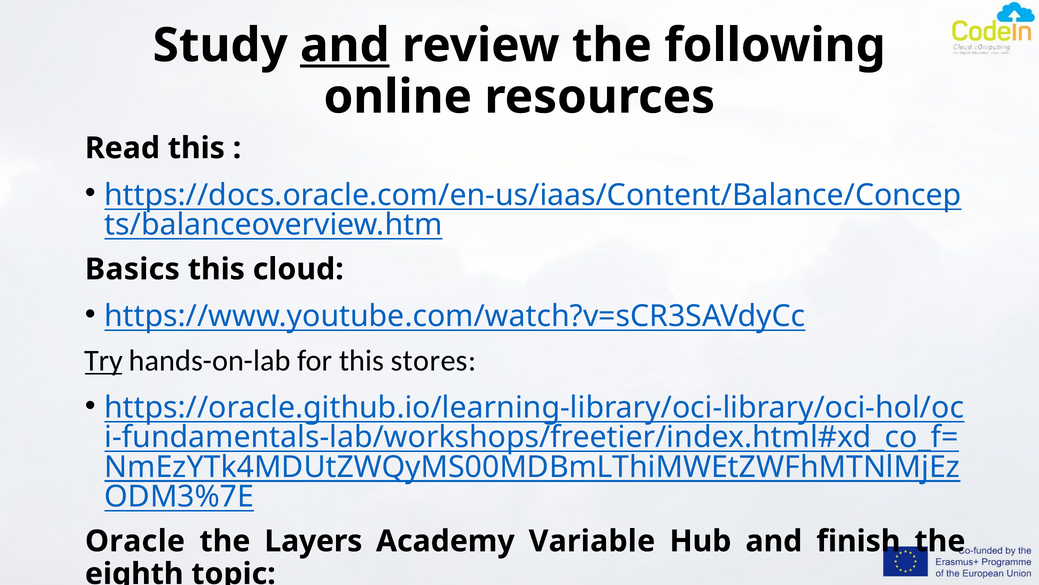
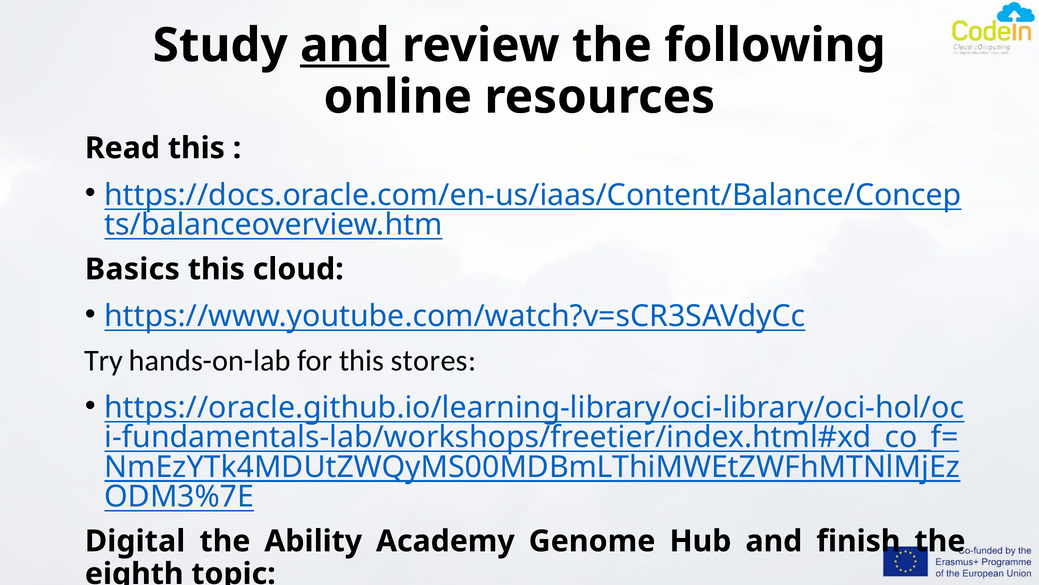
Try underline: present -> none
Oracle: Oracle -> Digital
Layers: Layers -> Ability
Variable: Variable -> Genome
